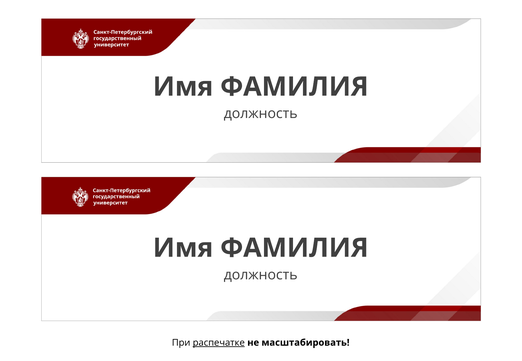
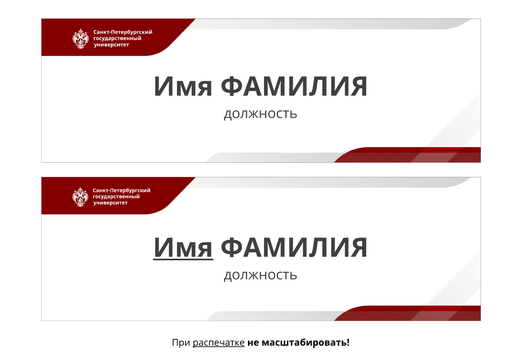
Имя at (183, 248) underline: none -> present
